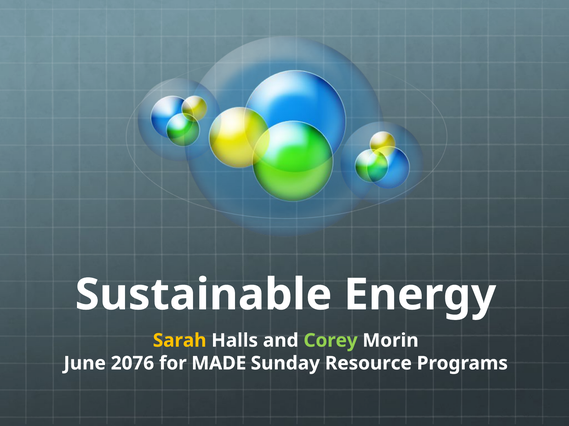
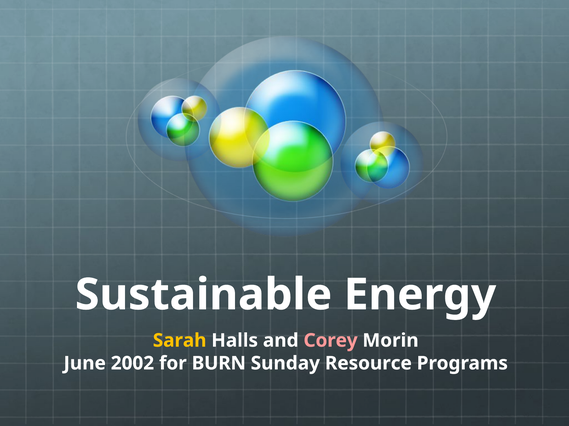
Corey colour: light green -> pink
2076: 2076 -> 2002
MADE: MADE -> BURN
